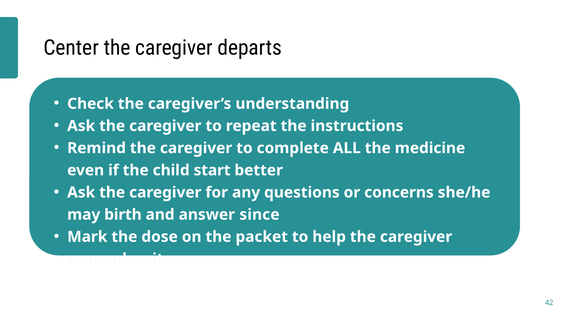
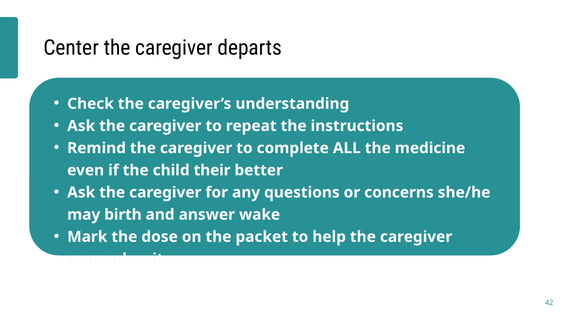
start: start -> their
since: since -> wake
